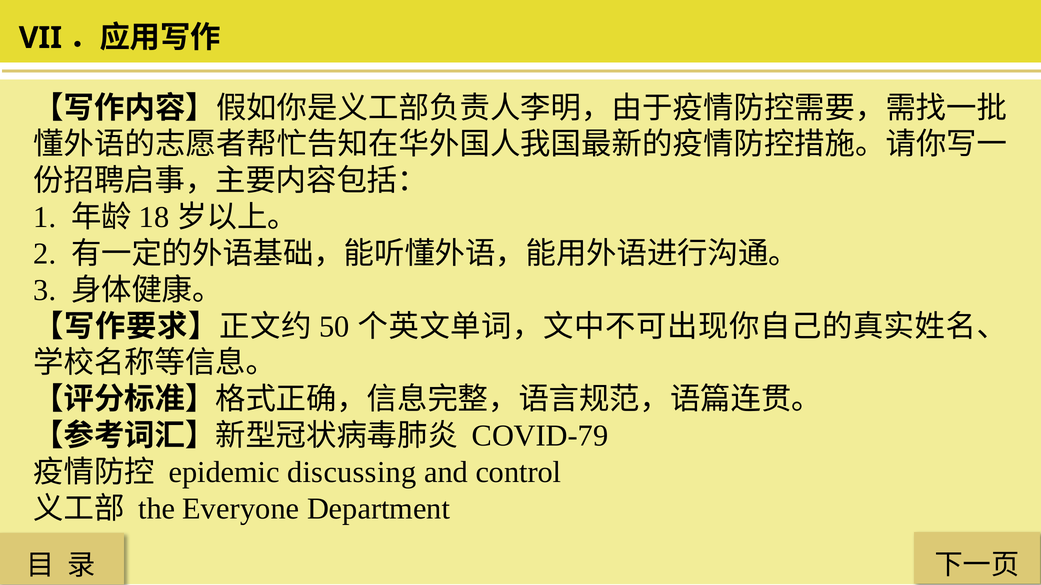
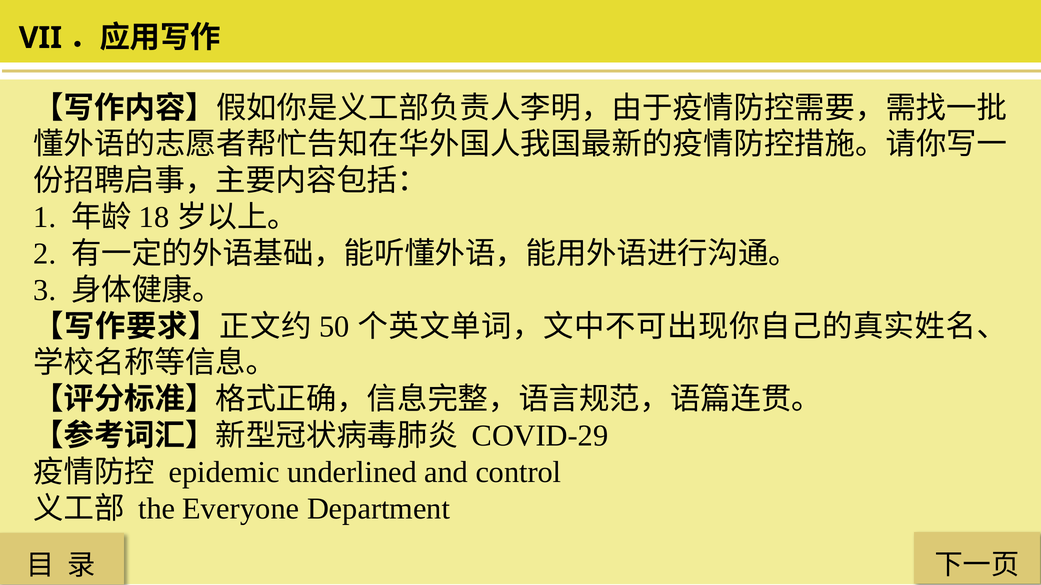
COVID-79: COVID-79 -> COVID-29
discussing: discussing -> underlined
